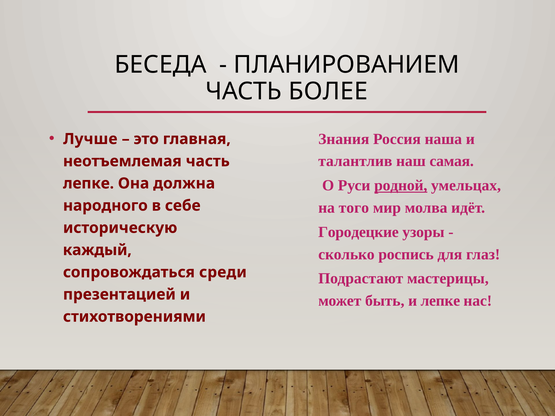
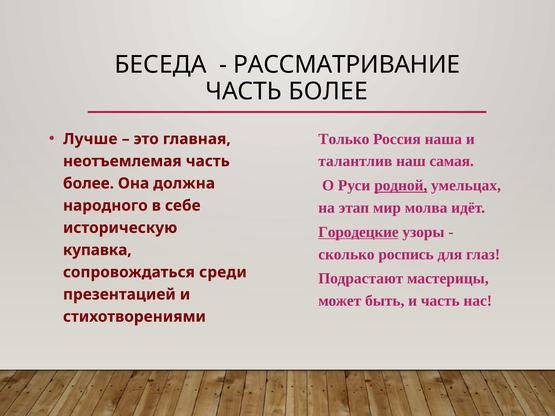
ПЛАНИРОВАНИЕМ: ПЛАНИРОВАНИЕМ -> РАССМАТРИВАНИЕ
Знания: Знания -> Только
лепке at (88, 183): лепке -> более
того: того -> этап
Городецкие underline: none -> present
каждый: каждый -> купавка
и лепке: лепке -> часть
